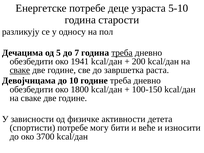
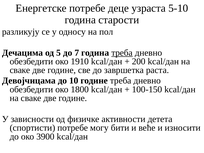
1941: 1941 -> 1910
сваке at (20, 70) underline: present -> none
3700: 3700 -> 3900
